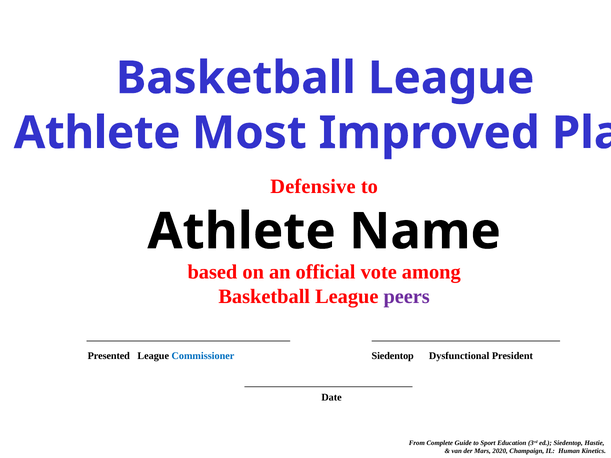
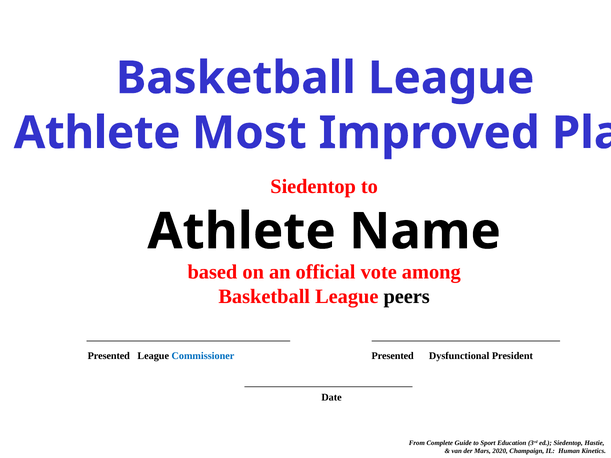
Defensive at (313, 187): Defensive -> Siedentop
peers colour: purple -> black
Siedentop at (393, 356): Siedentop -> Presented
